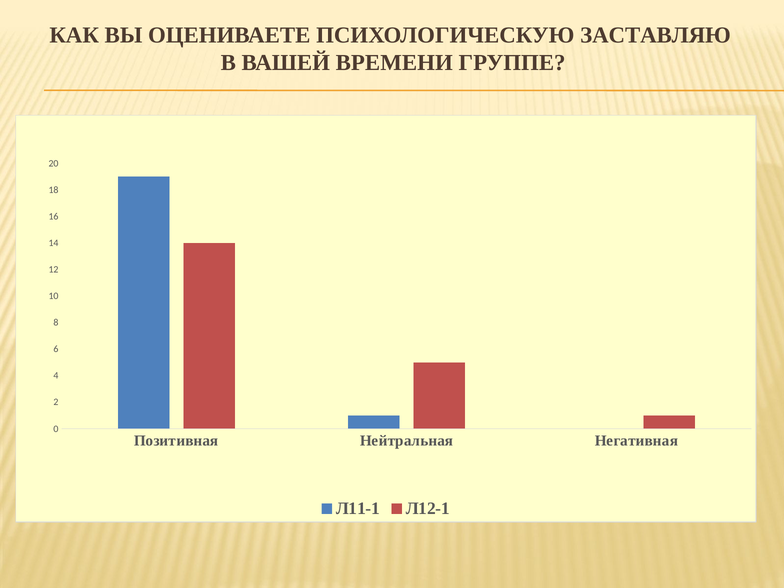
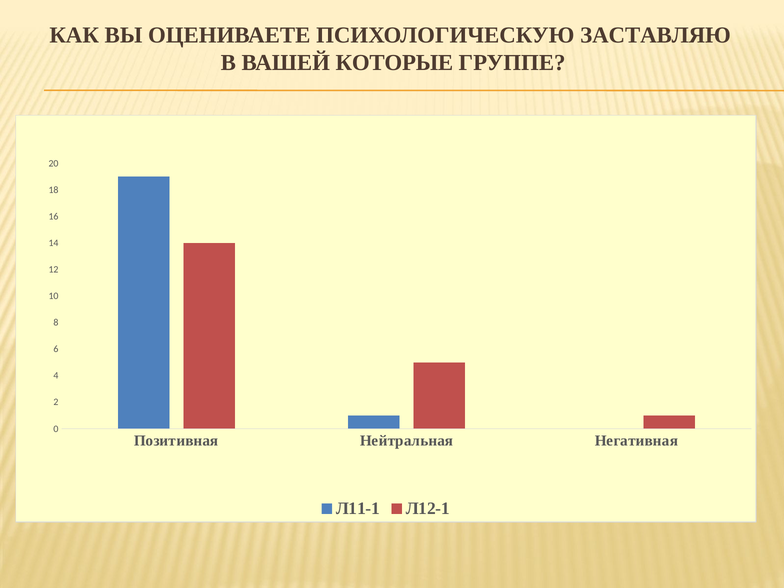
ВРЕМЕНИ: ВРЕМЕНИ -> КОТОРЫЕ
